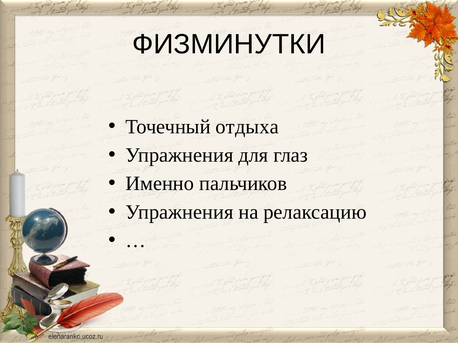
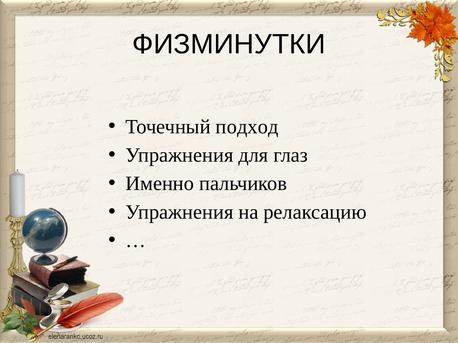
отдыха: отдыха -> подход
